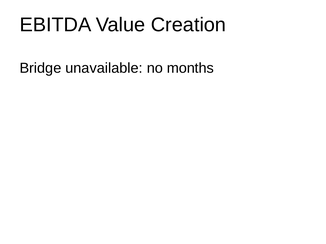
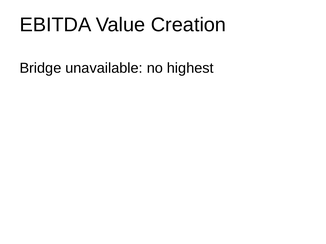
months: months -> highest
